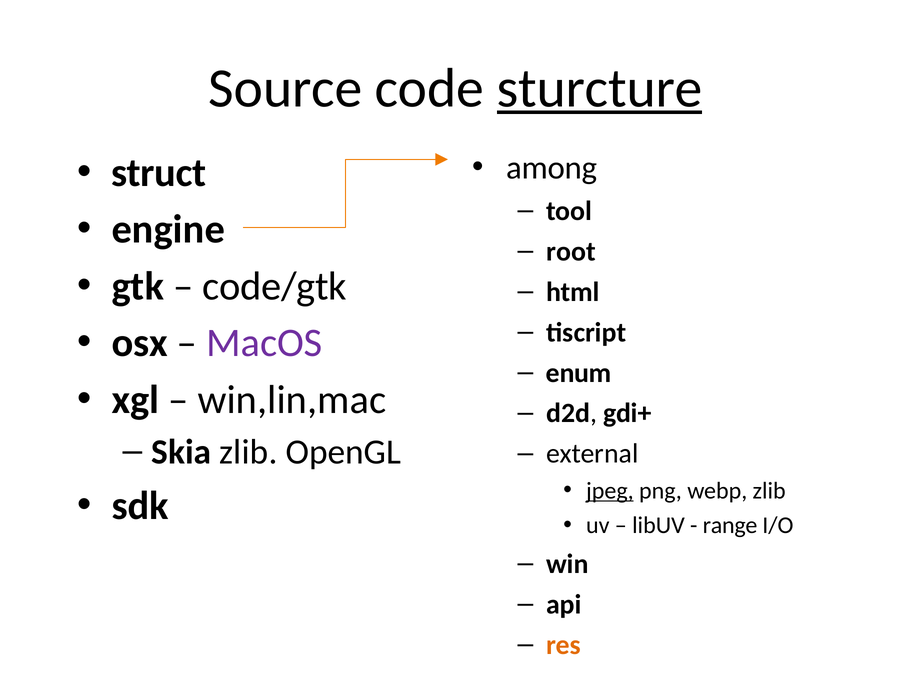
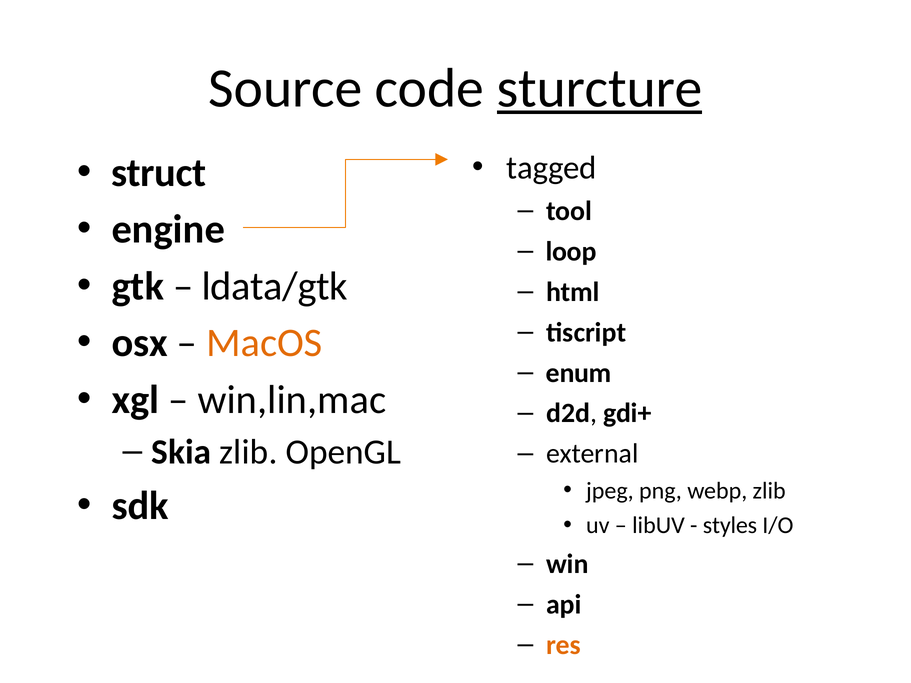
among: among -> tagged
root: root -> loop
code/gtk: code/gtk -> ldata/gtk
MacOS colour: purple -> orange
jpeg underline: present -> none
range: range -> styles
